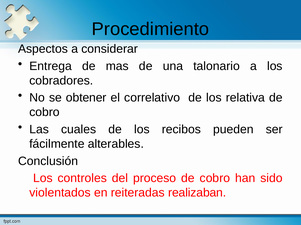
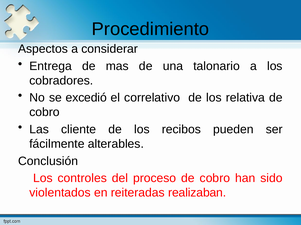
obtener: obtener -> excedió
cuales: cuales -> cliente
